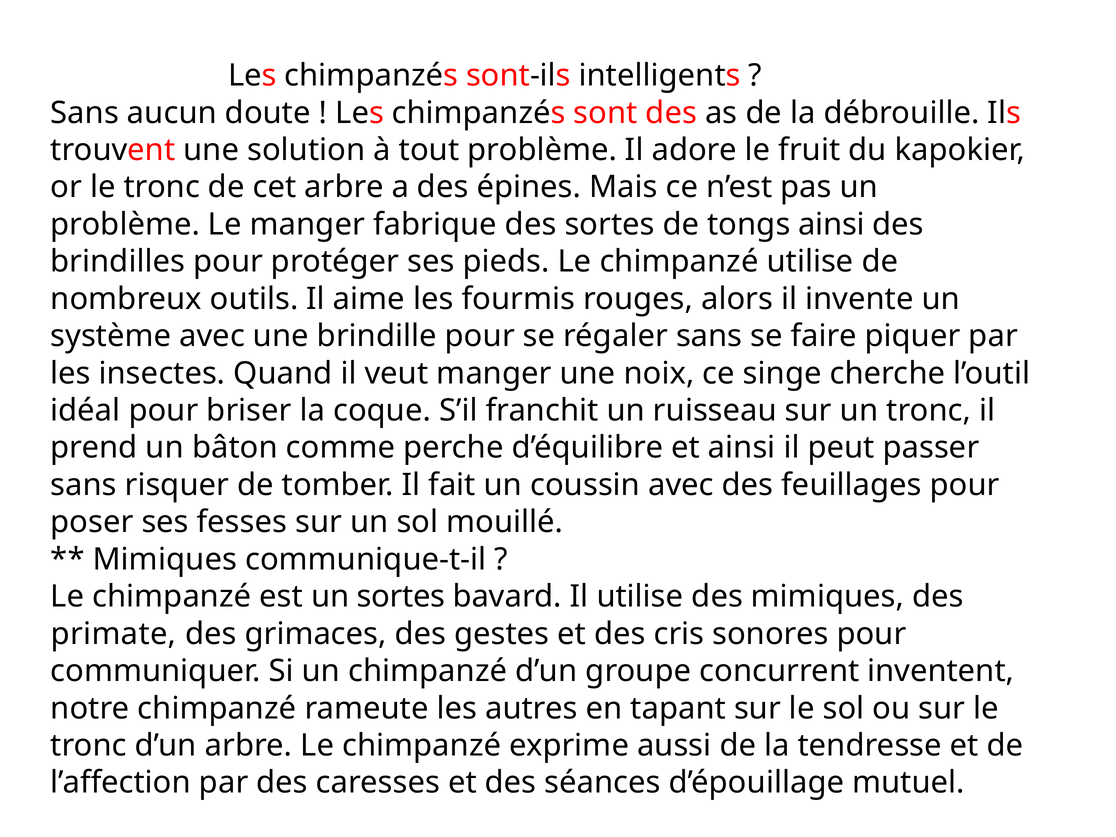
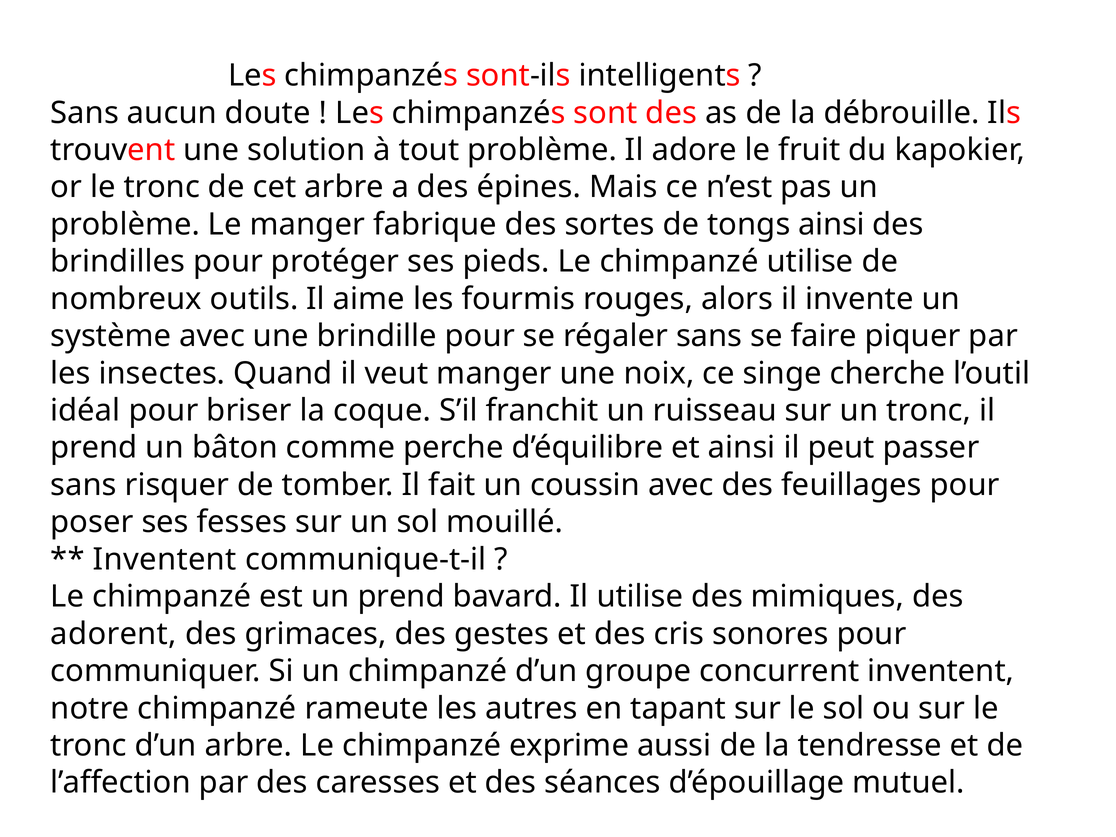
Mimiques at (165, 559): Mimiques -> Inventent
un sortes: sortes -> prend
primate: primate -> adorent
